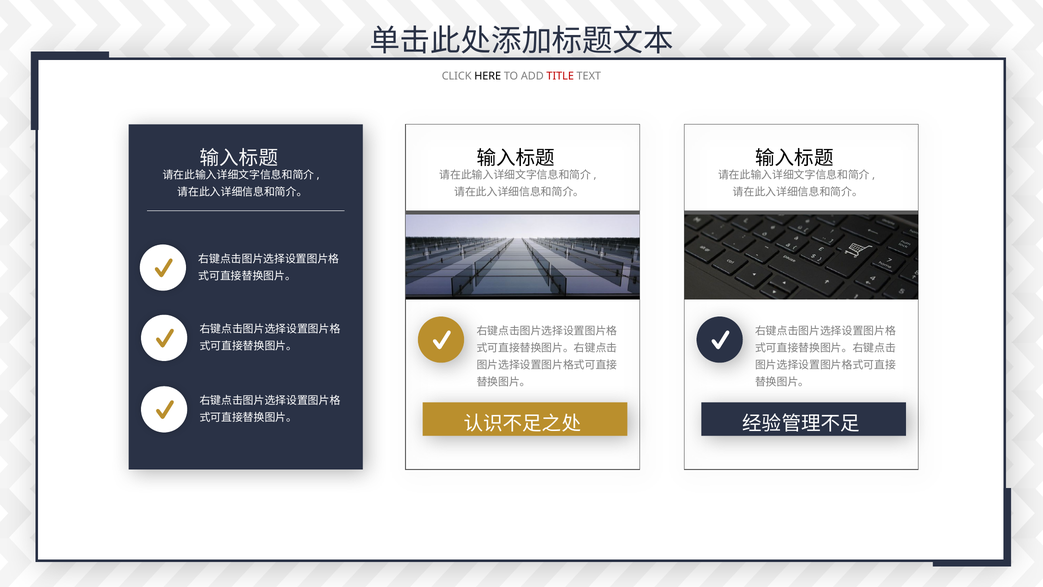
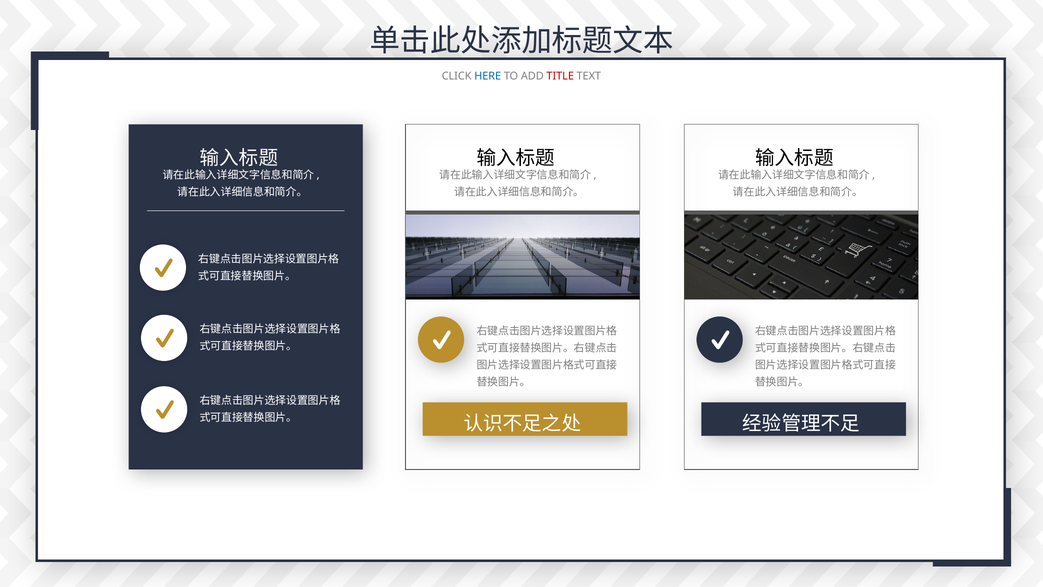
HERE colour: black -> blue
